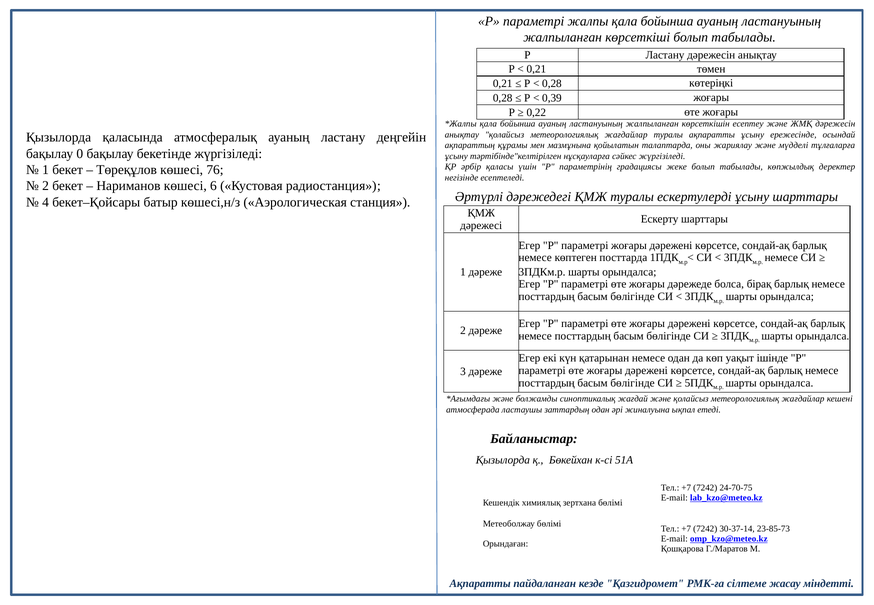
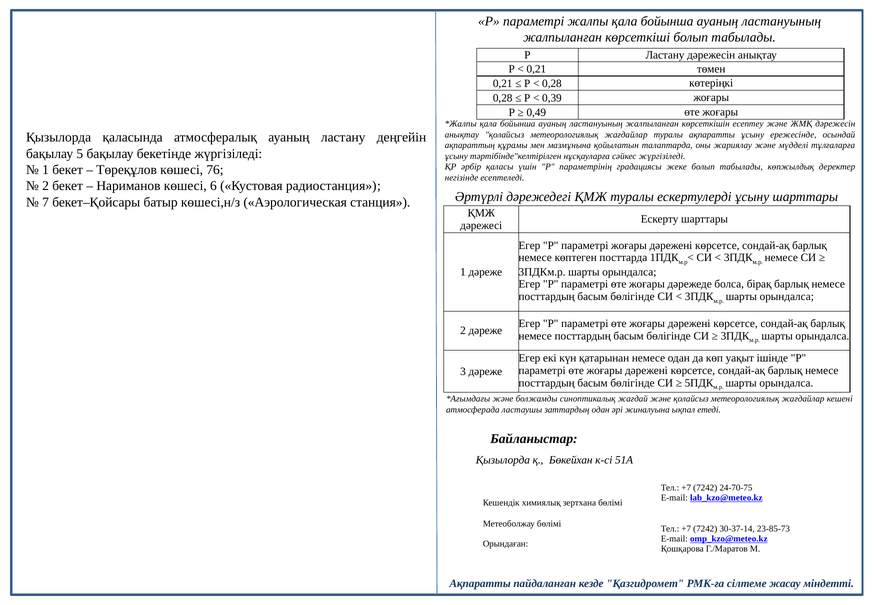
0,22: 0,22 -> 0,49
0: 0 -> 5
4: 4 -> 7
